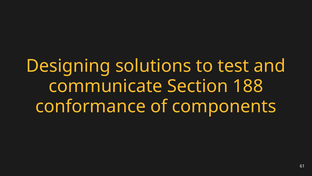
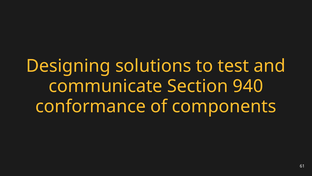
188: 188 -> 940
